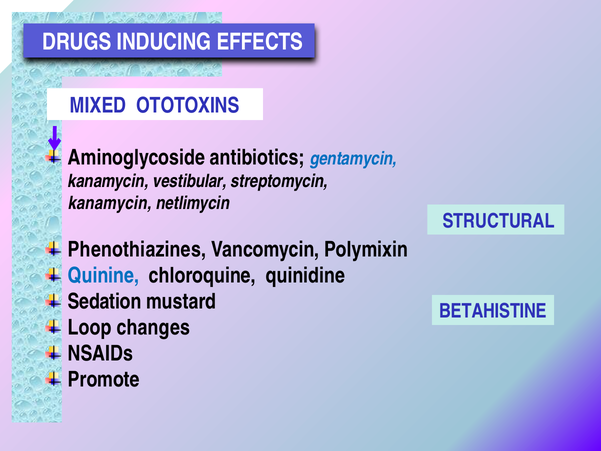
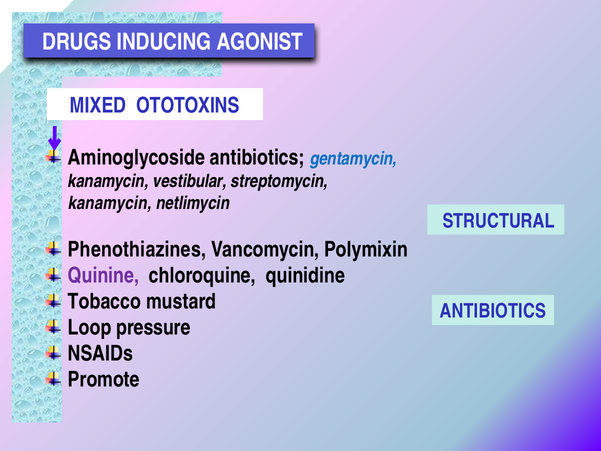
EFFECTS: EFFECTS -> AGONIST
Quinine colour: blue -> purple
Sedation: Sedation -> Tobacco
BETAHISTINE at (493, 311): BETAHISTINE -> ANTIBIOTICS
changes: changes -> pressure
